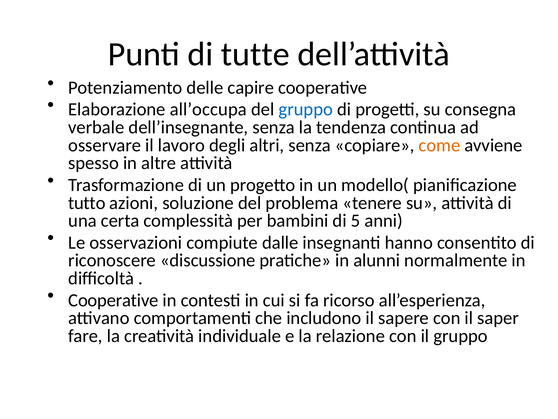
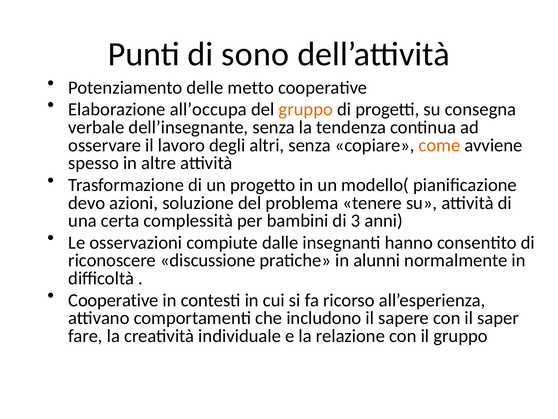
tutte: tutte -> sono
capire: capire -> metto
gruppo at (306, 109) colour: blue -> orange
tutto: tutto -> devo
5: 5 -> 3
